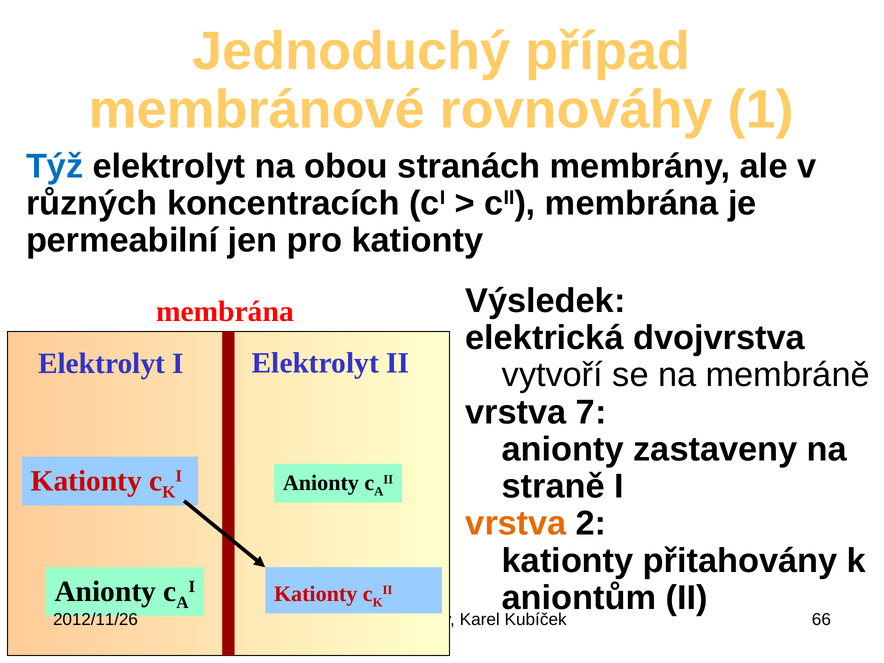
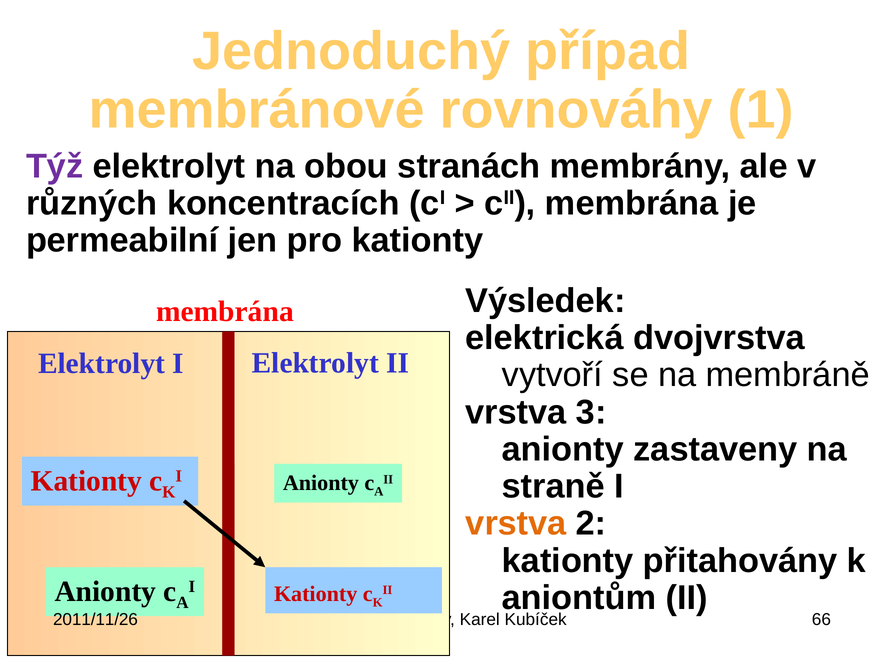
Týž colour: blue -> purple
7: 7 -> 3
2012/11/26: 2012/11/26 -> 2011/11/26
